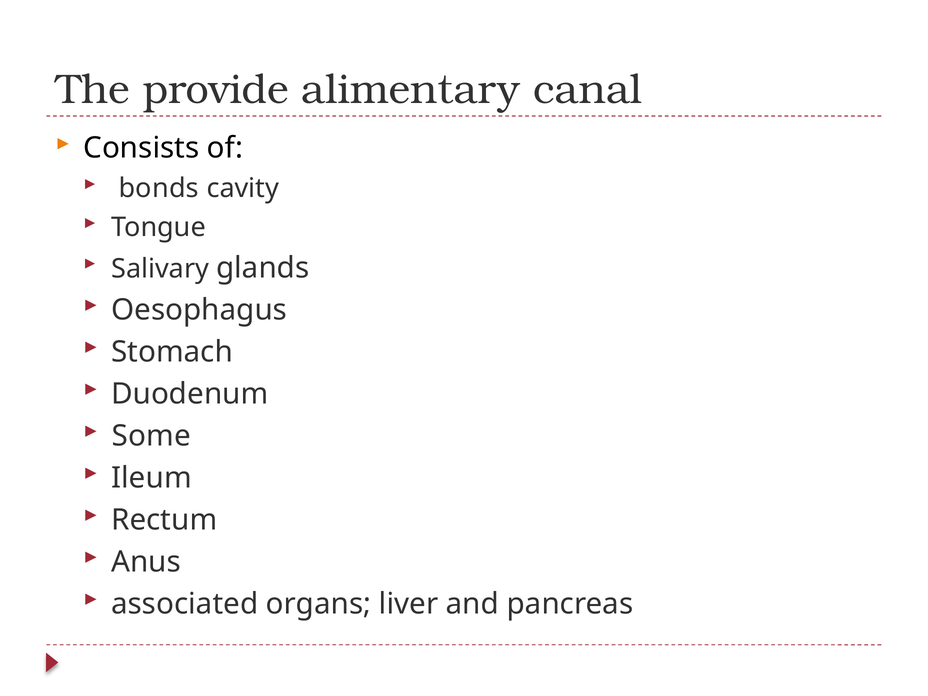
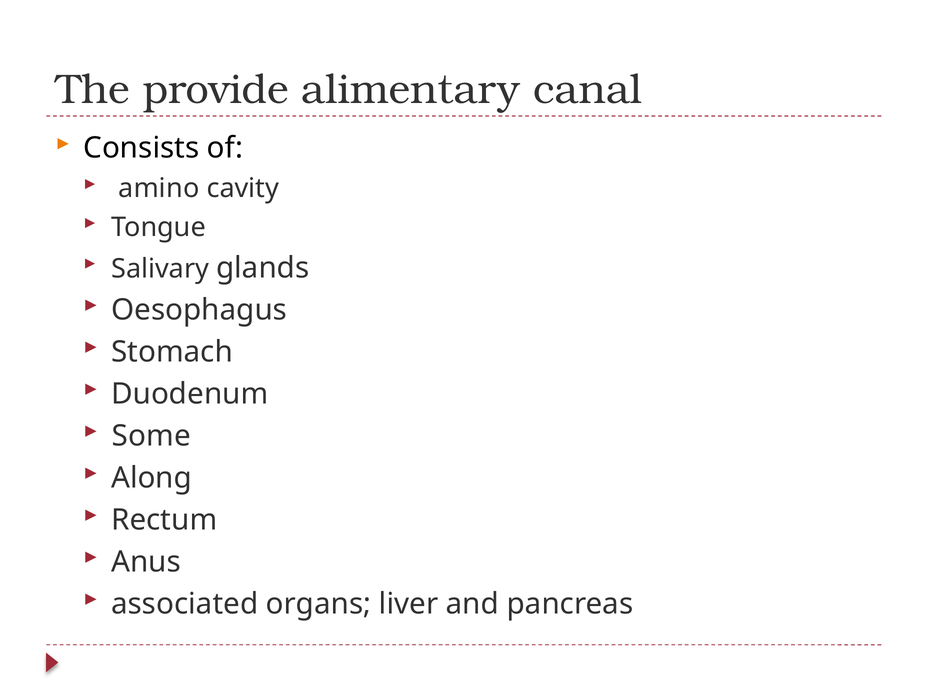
bonds: bonds -> amino
Ileum: Ileum -> Along
